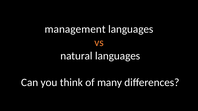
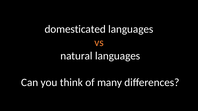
management: management -> domesticated
